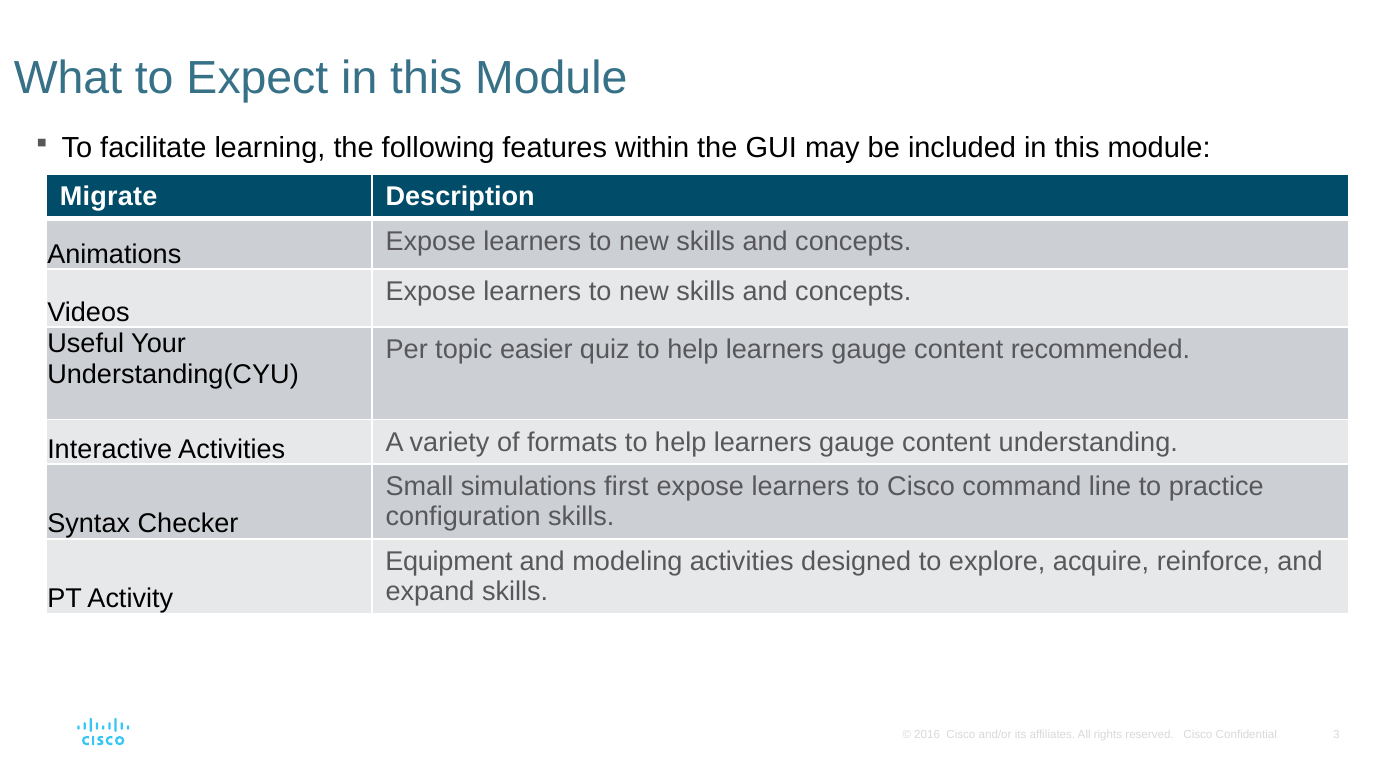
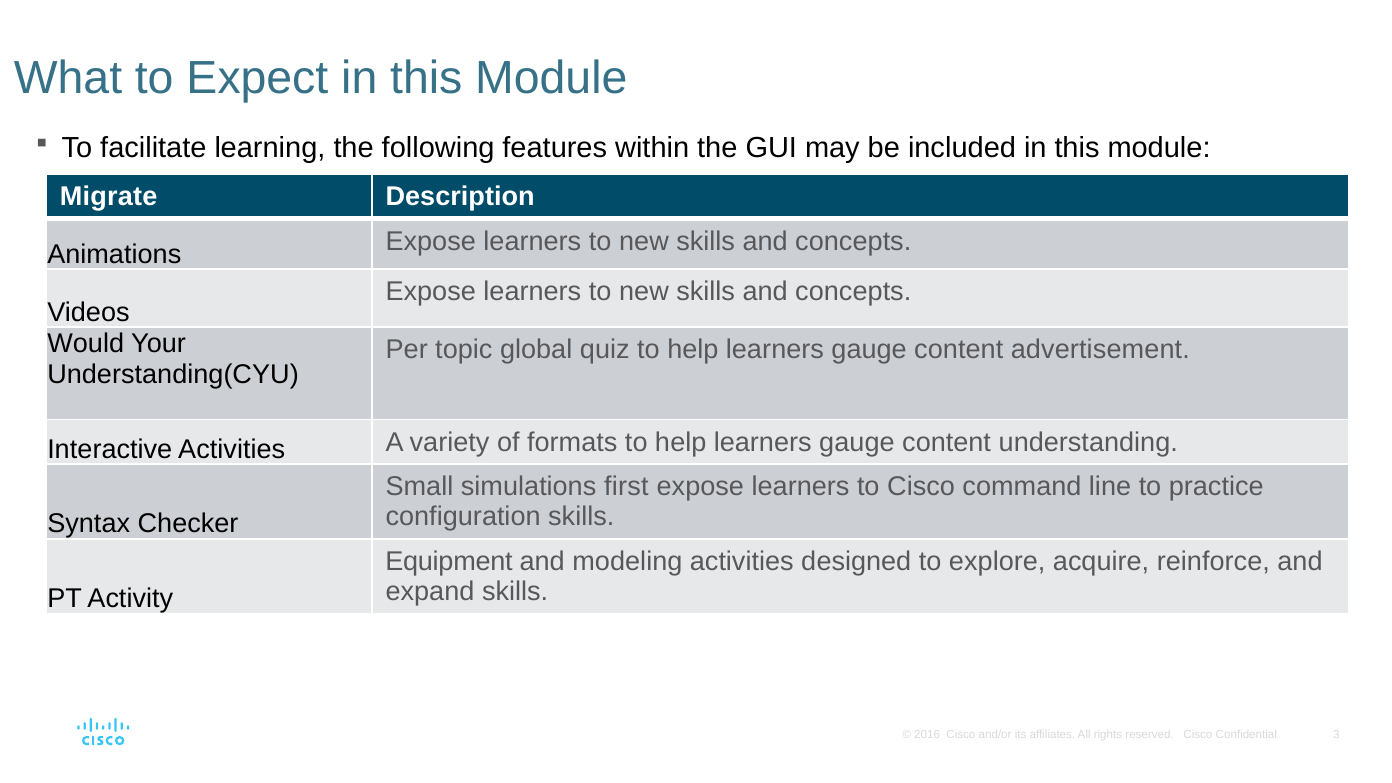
Useful: Useful -> Would
easier: easier -> global
recommended: recommended -> advertisement
